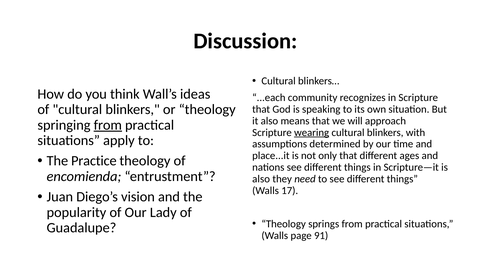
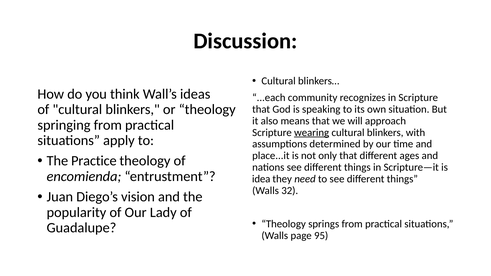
from at (108, 125) underline: present -> none
also at (261, 179): also -> idea
17: 17 -> 32
91: 91 -> 95
